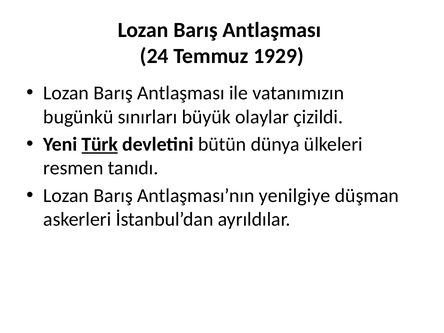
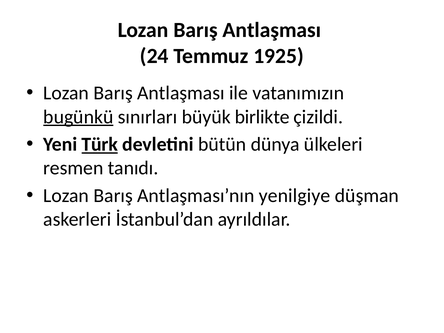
1929: 1929 -> 1925
bugünkü underline: none -> present
olaylar: olaylar -> birlikte
